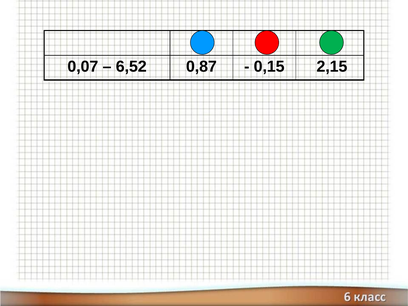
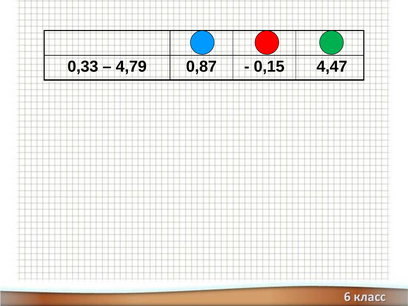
0,07: 0,07 -> 0,33
6,52: 6,52 -> 4,79
2,15: 2,15 -> 4,47
